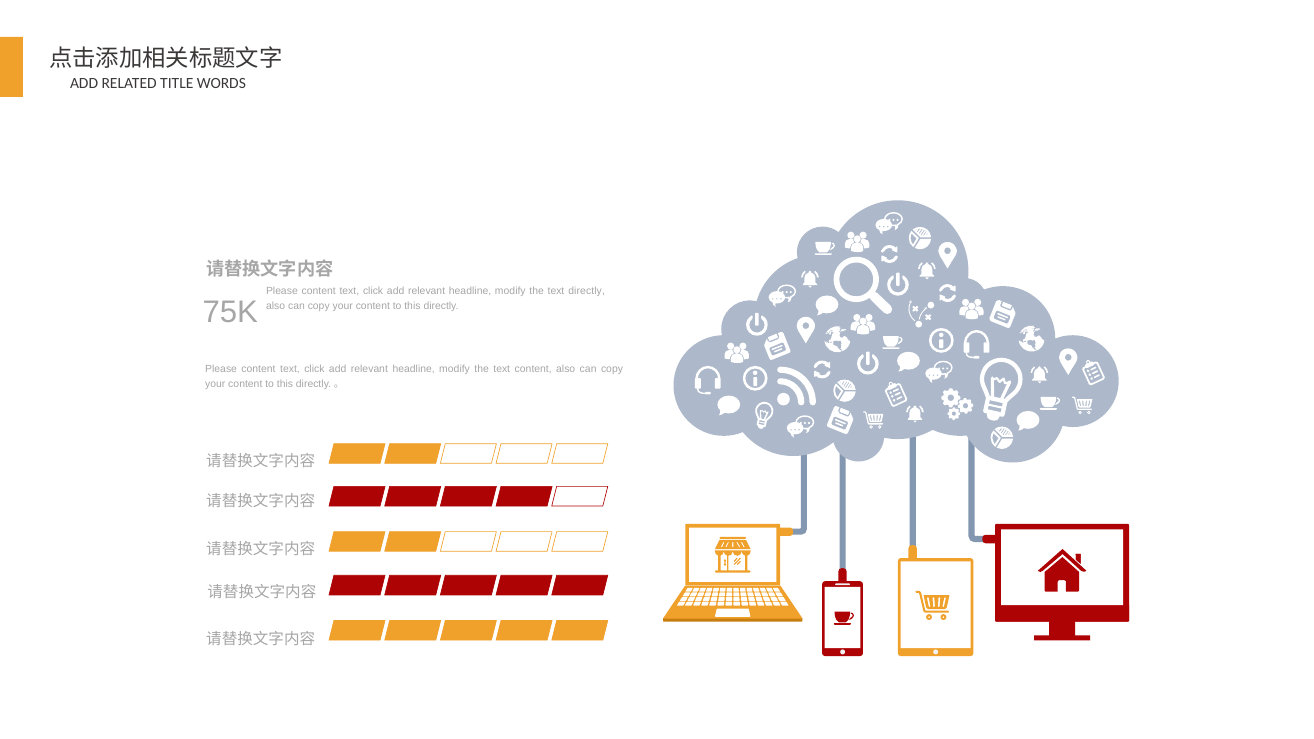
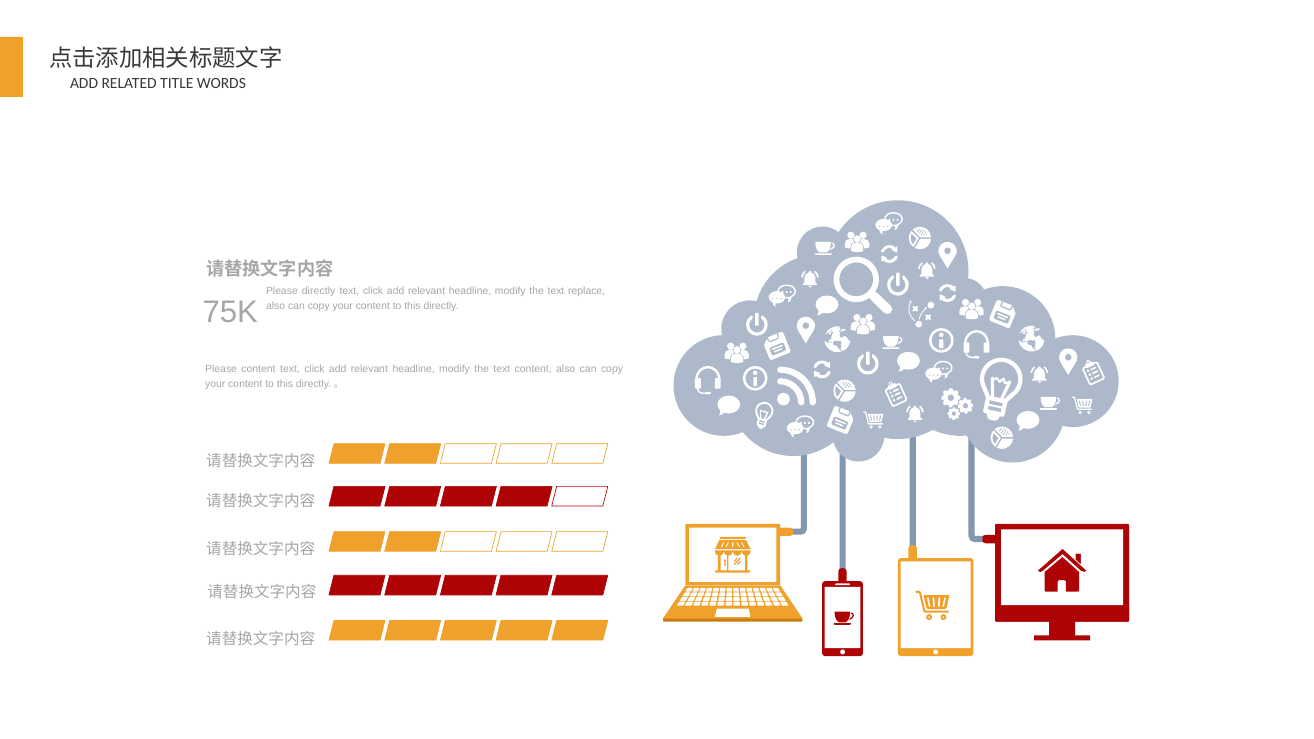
content at (319, 292): content -> directly
text directly: directly -> replace
